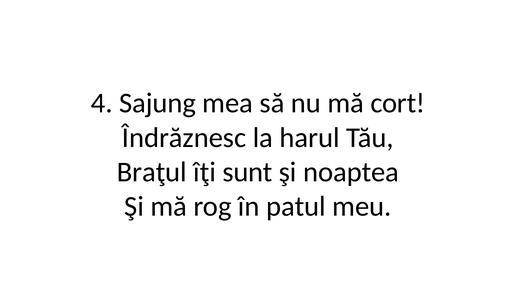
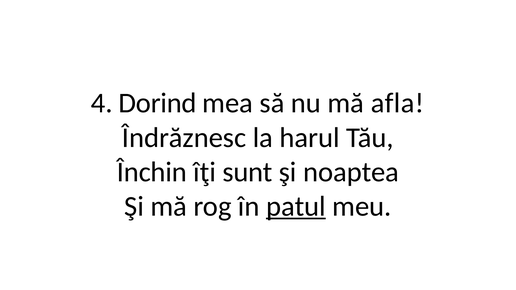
Sajung: Sajung -> Dorind
cort: cort -> afla
Braţul: Braţul -> Închin
patul underline: none -> present
